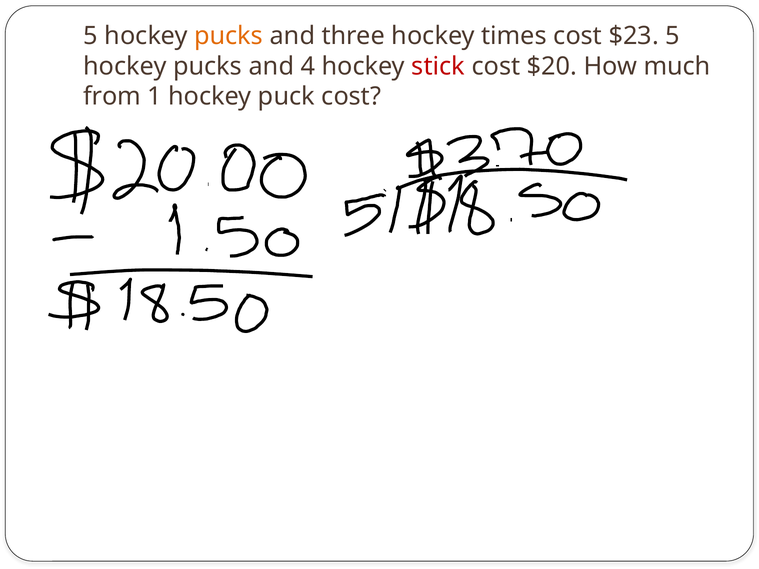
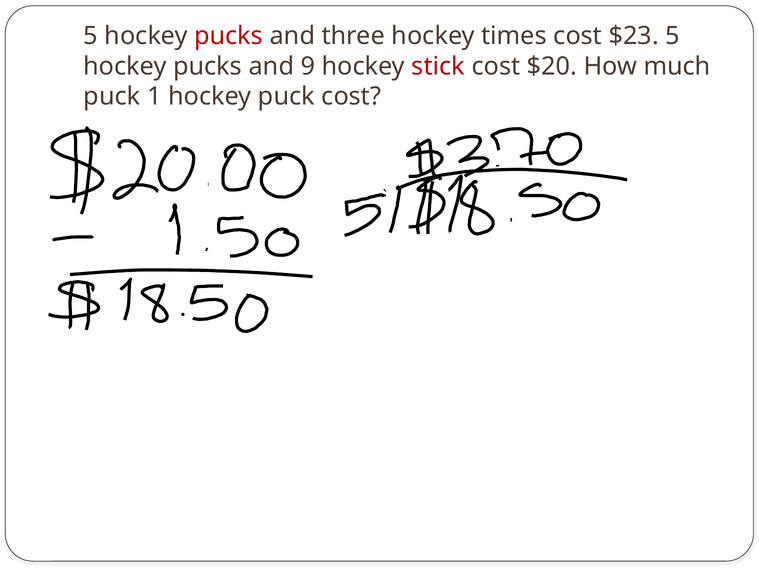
pucks at (229, 36) colour: orange -> red
4: 4 -> 9
from at (112, 97): from -> puck
